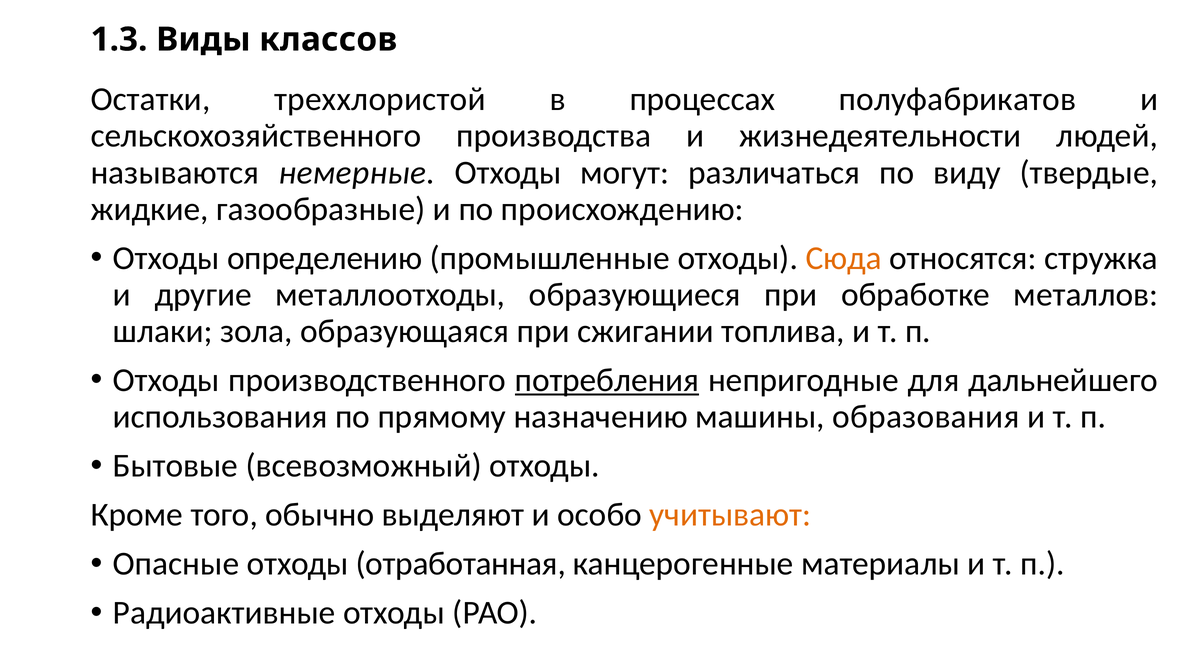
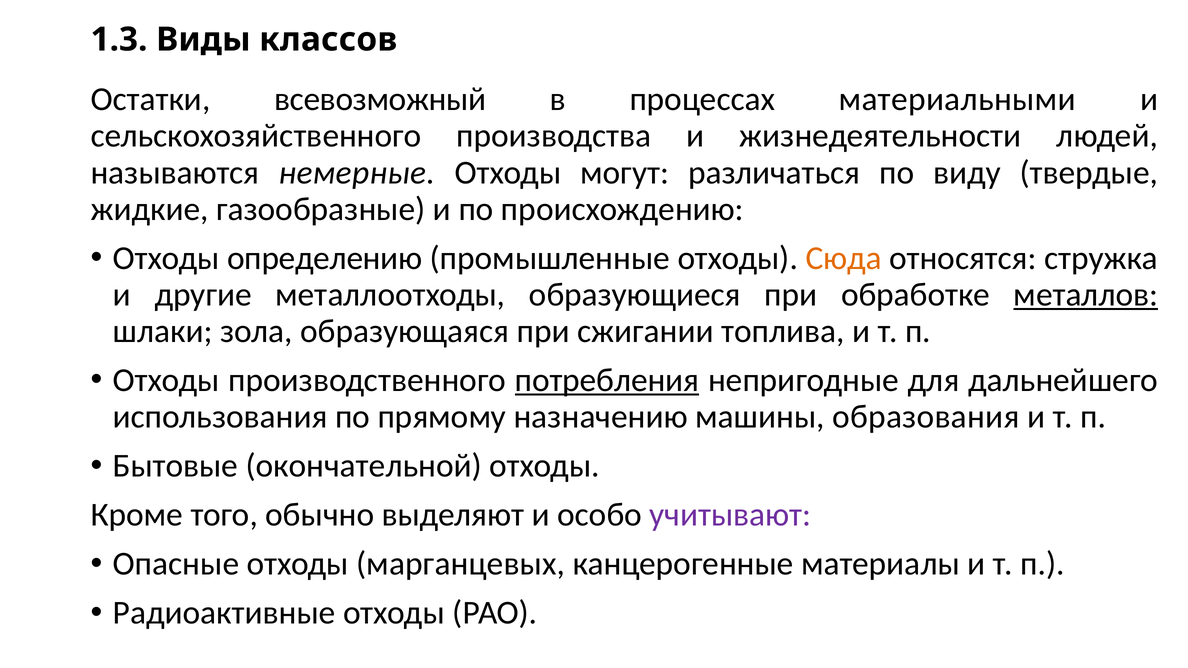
треххлористой: треххлористой -> всевозможный
полуфабрикатов: полуфабрикатов -> материальными
металлов underline: none -> present
всевозможный: всевозможный -> окончательной
учитывают colour: orange -> purple
отработанная: отработанная -> марганцевых
